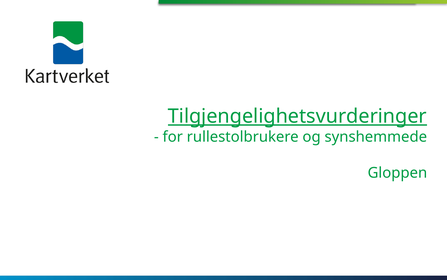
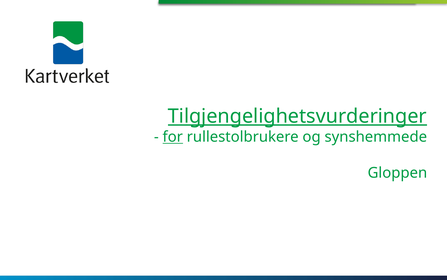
for underline: none -> present
